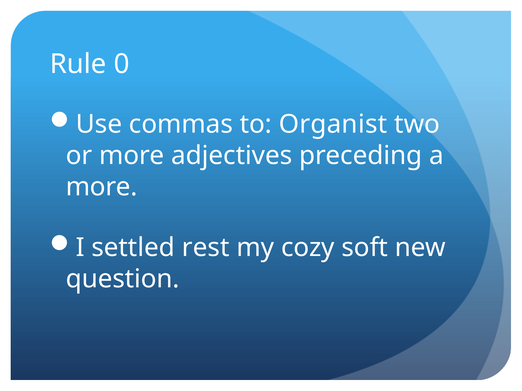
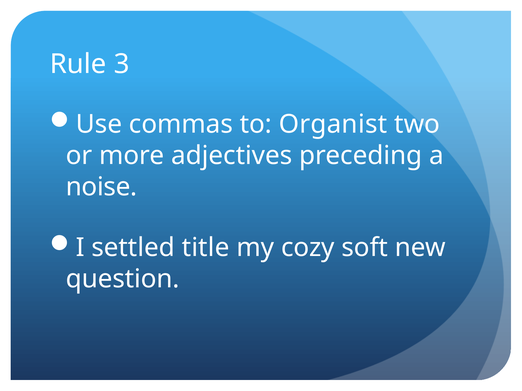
0: 0 -> 3
more at (102, 187): more -> noise
rest: rest -> title
